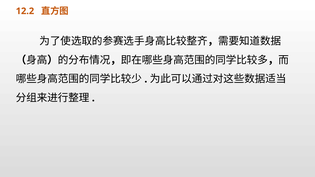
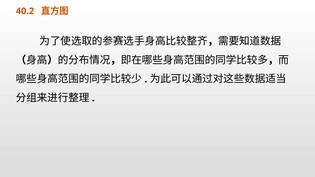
12.2: 12.2 -> 40.2
